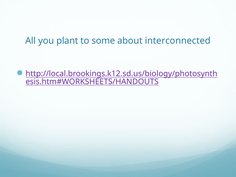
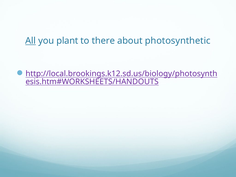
All underline: none -> present
some: some -> there
interconnected: interconnected -> photosynthetic
